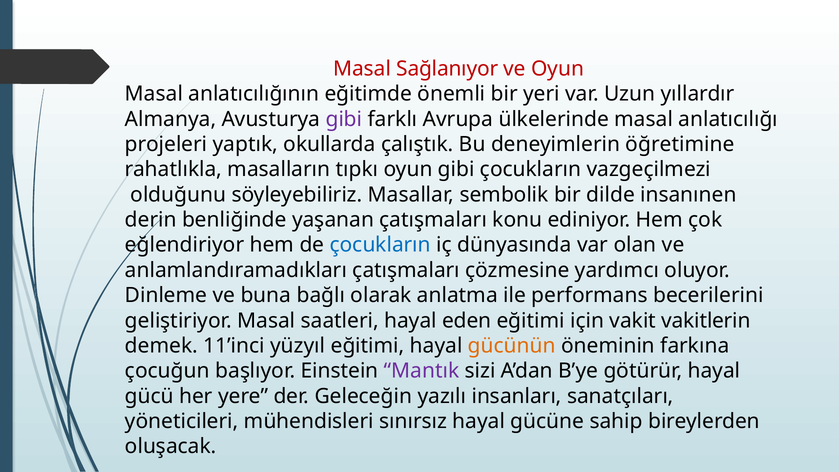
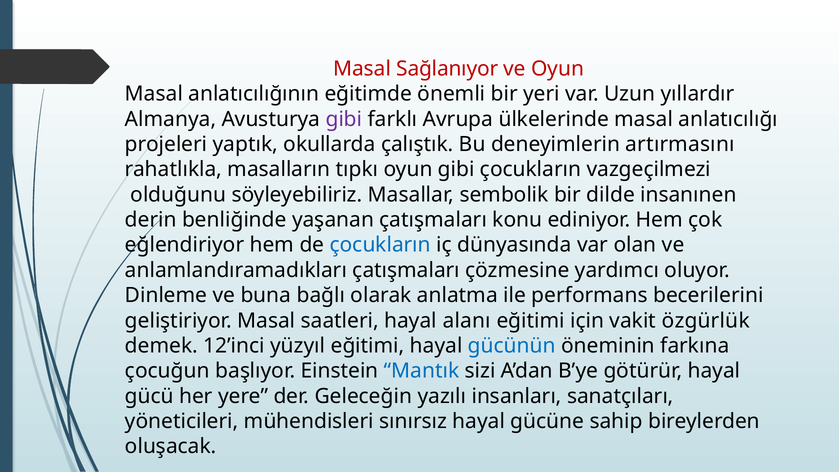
öğretimine: öğretimine -> artırmasını
eden: eden -> alanı
vakitlerin: vakitlerin -> özgürlük
11’inci: 11’inci -> 12’inci
gücünün colour: orange -> blue
Mantık colour: purple -> blue
